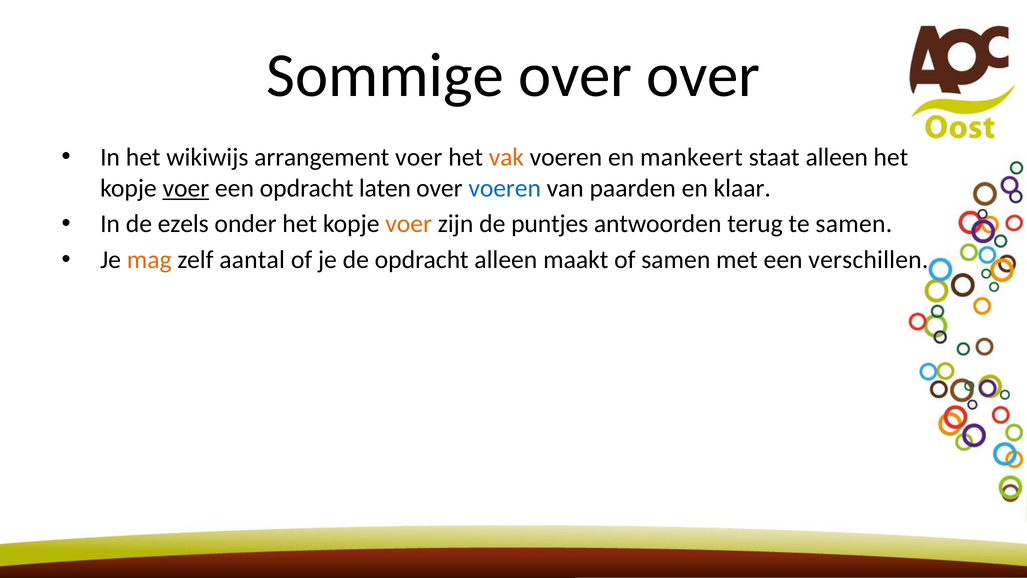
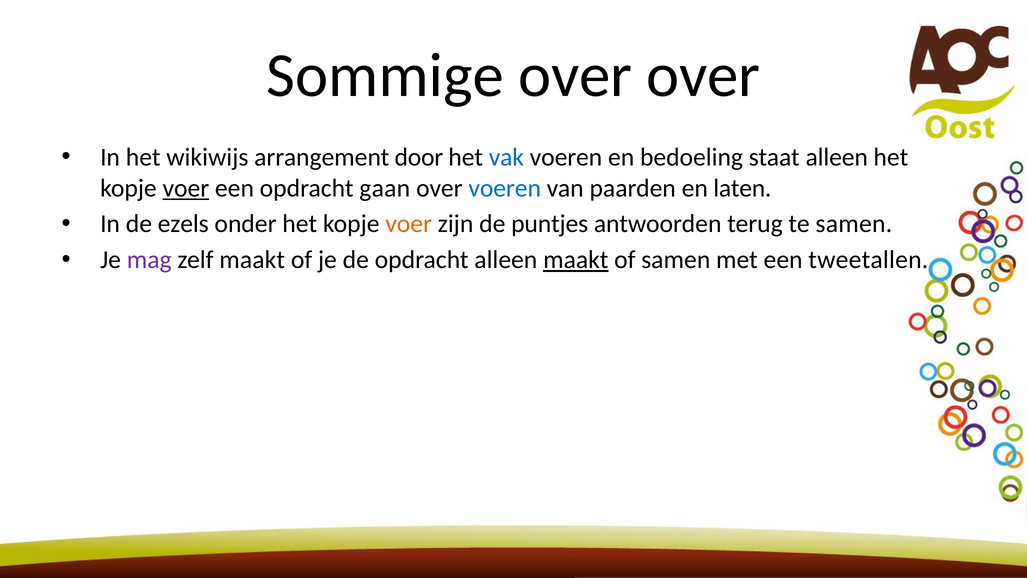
arrangement voer: voer -> door
vak colour: orange -> blue
mankeert: mankeert -> bedoeling
laten: laten -> gaan
klaar: klaar -> laten
mag colour: orange -> purple
zelf aantal: aantal -> maakt
maakt at (576, 260) underline: none -> present
verschillen: verschillen -> tweetallen
